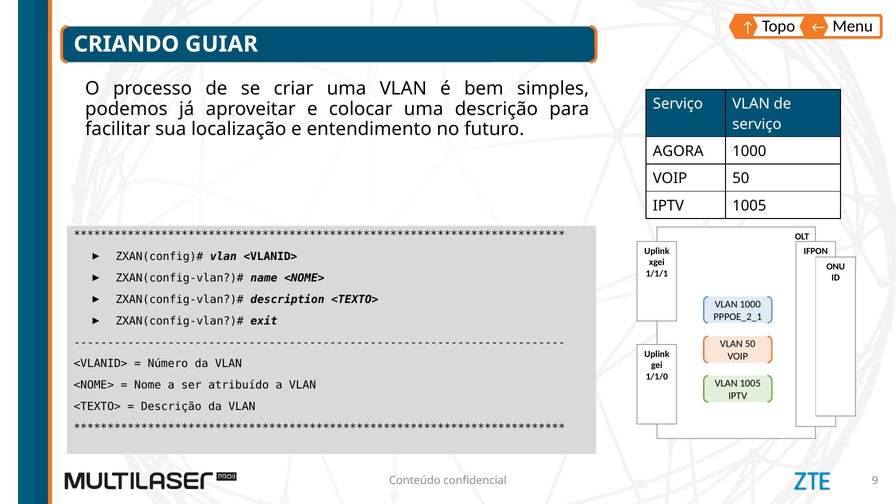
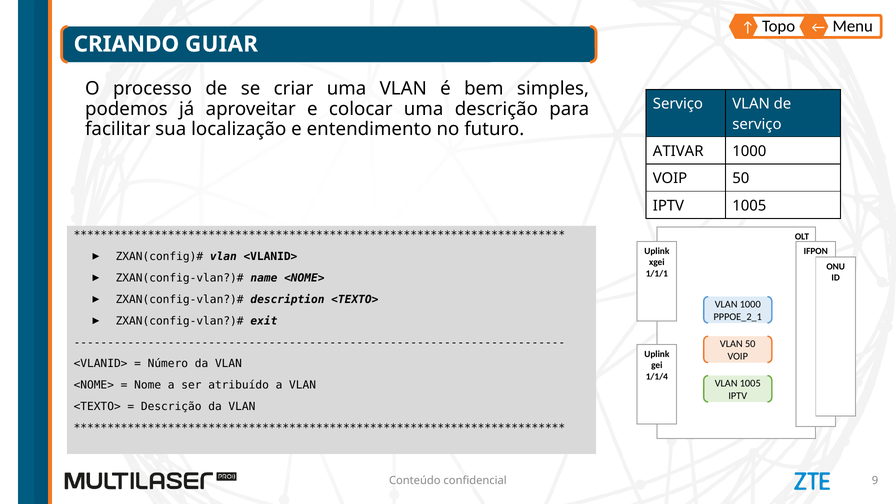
AGORA: AGORA -> ATIVAR
1/1/0: 1/1/0 -> 1/1/4
